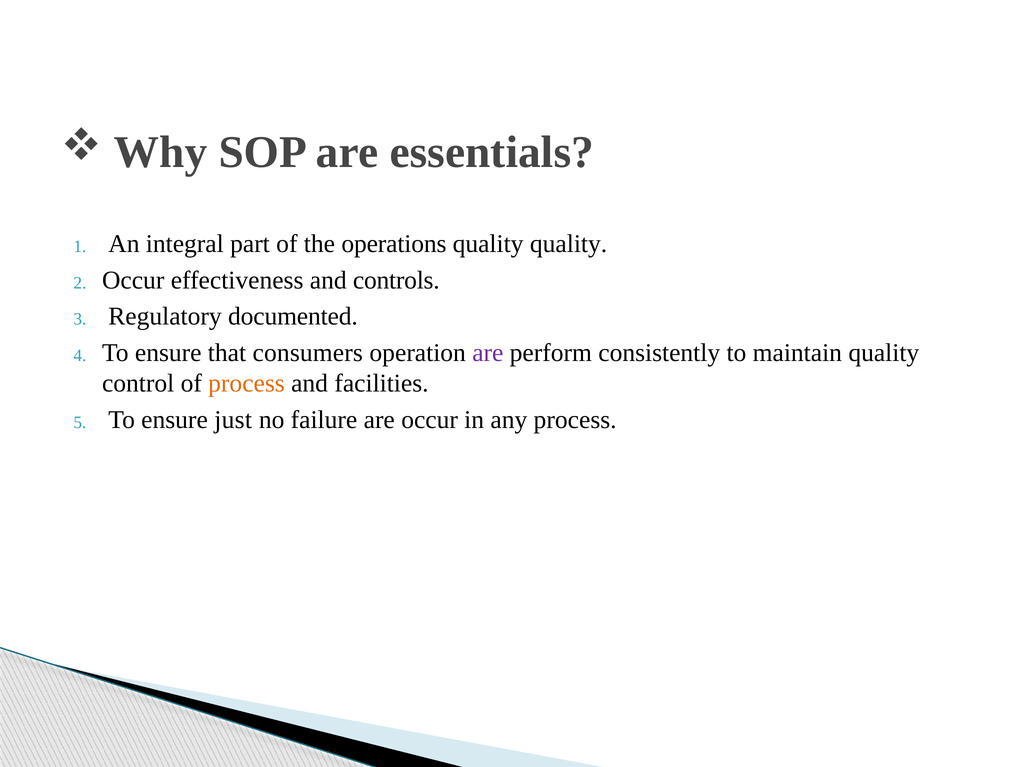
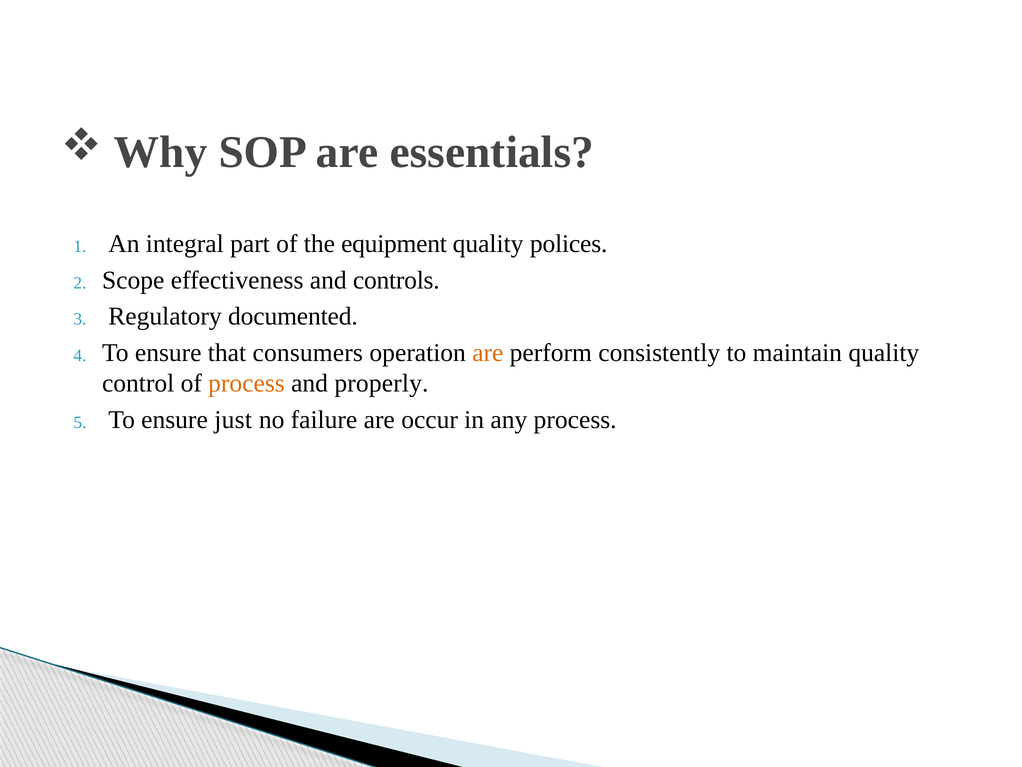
operations: operations -> equipment
quality quality: quality -> polices
Occur at (133, 280): Occur -> Scope
are at (488, 353) colour: purple -> orange
facilities: facilities -> properly
